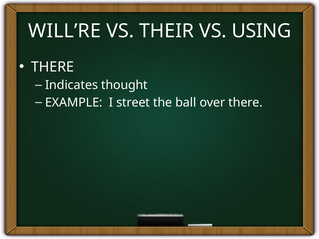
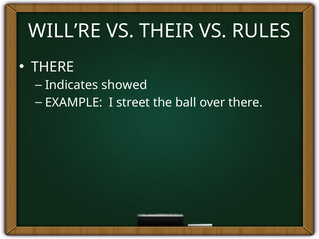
USING: USING -> RULES
thought: thought -> showed
